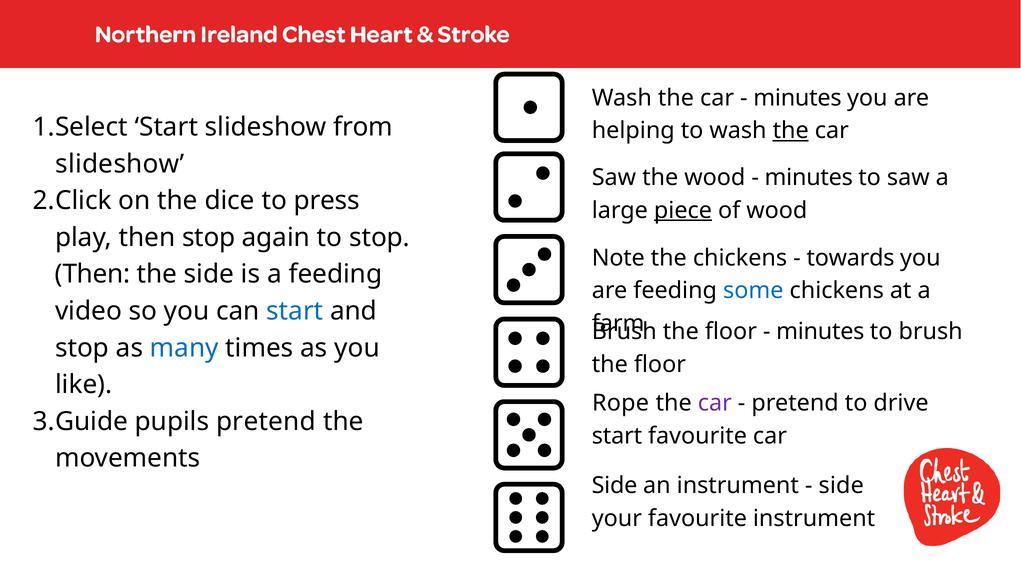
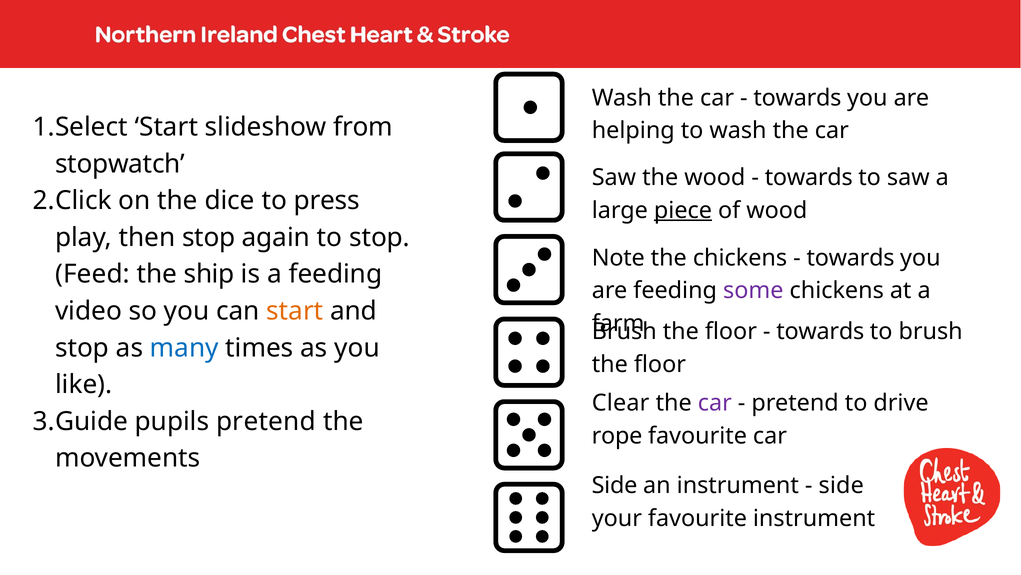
minutes at (797, 98): minutes -> towards
the at (791, 130) underline: present -> none
slideshow at (120, 164): slideshow -> stopwatch
minutes at (809, 177): minutes -> towards
Then at (93, 274): Then -> Feed
the side: side -> ship
some colour: blue -> purple
start at (295, 311) colour: blue -> orange
minutes at (820, 331): minutes -> towards
Rope: Rope -> Clear
start at (617, 435): start -> rope
